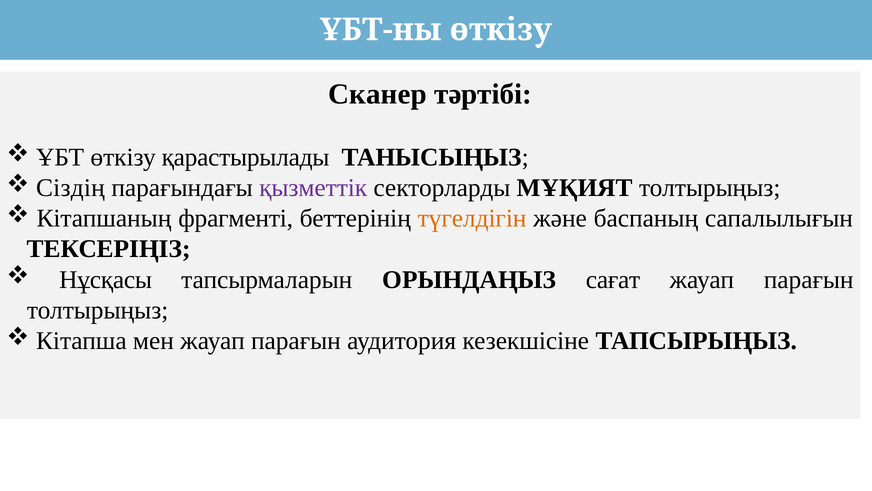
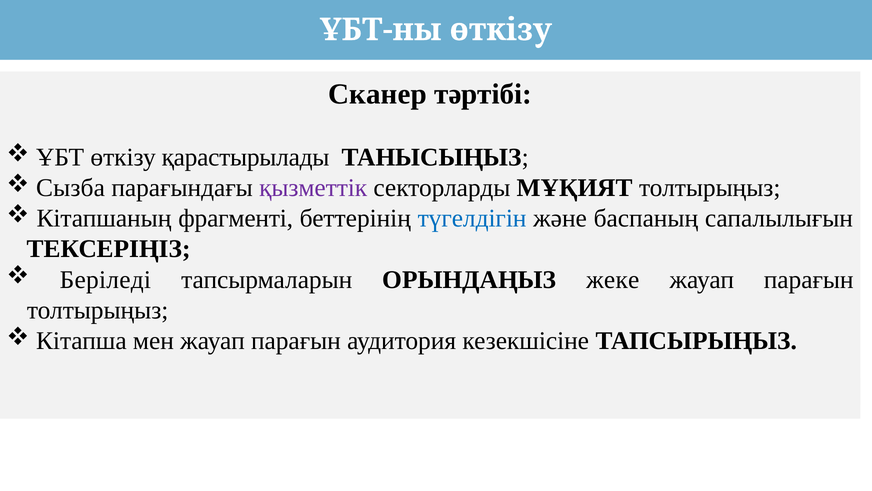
Сіздің: Сіздің -> Сызба
түгелдігін colour: orange -> blue
Нұсқасы: Нұсқасы -> Беріледі
сағат: сағат -> жеке
